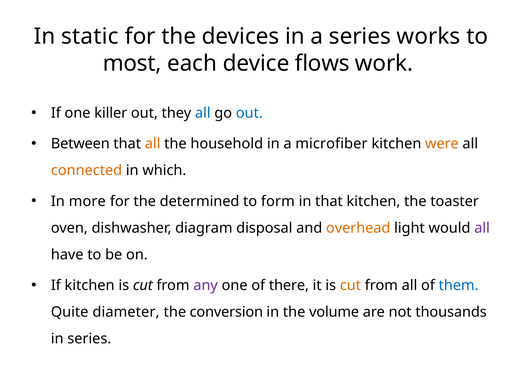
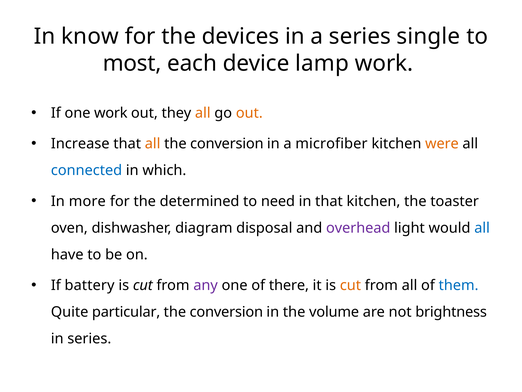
static: static -> know
works: works -> single
flows: flows -> lamp
one killer: killer -> work
all at (203, 113) colour: blue -> orange
out at (249, 113) colour: blue -> orange
Between: Between -> Increase
household at (227, 144): household -> conversion
connected colour: orange -> blue
form: form -> need
overhead colour: orange -> purple
all at (482, 228) colour: purple -> blue
If kitchen: kitchen -> battery
diameter: diameter -> particular
thousands: thousands -> brightness
